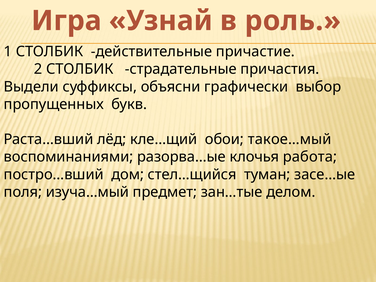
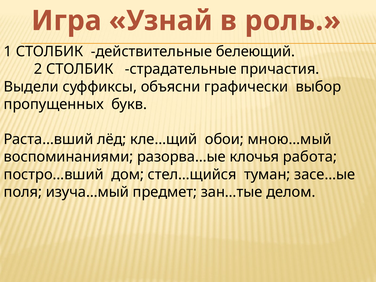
причастие: причастие -> белеющий
такое…мый: такое…мый -> мною…мый
